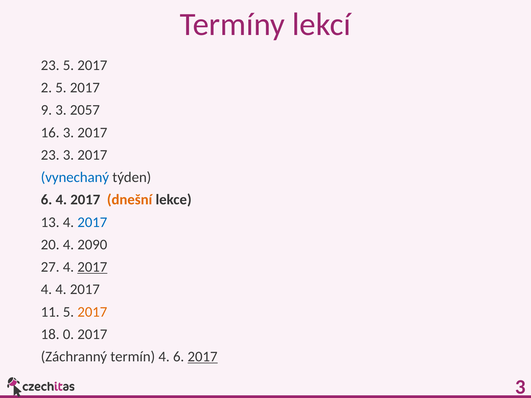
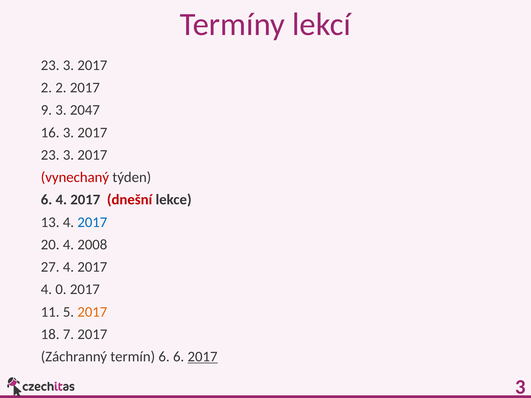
5 at (68, 65): 5 -> 3
2 5: 5 -> 2
2057: 2057 -> 2047
vynechaný colour: blue -> red
dnešní colour: orange -> red
2090: 2090 -> 2008
2017 at (92, 267) underline: present -> none
4 4: 4 -> 0
0: 0 -> 7
termín 4: 4 -> 6
